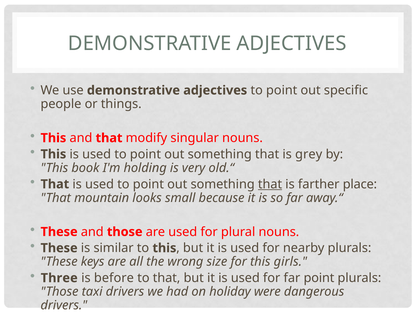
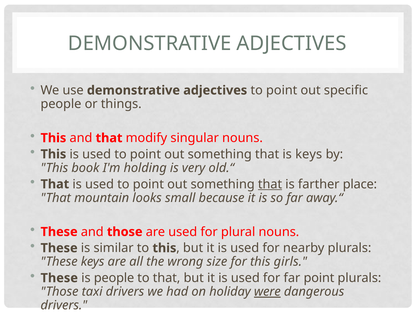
is grey: grey -> keys
Three at (59, 278): Three -> These
is before: before -> people
were underline: none -> present
